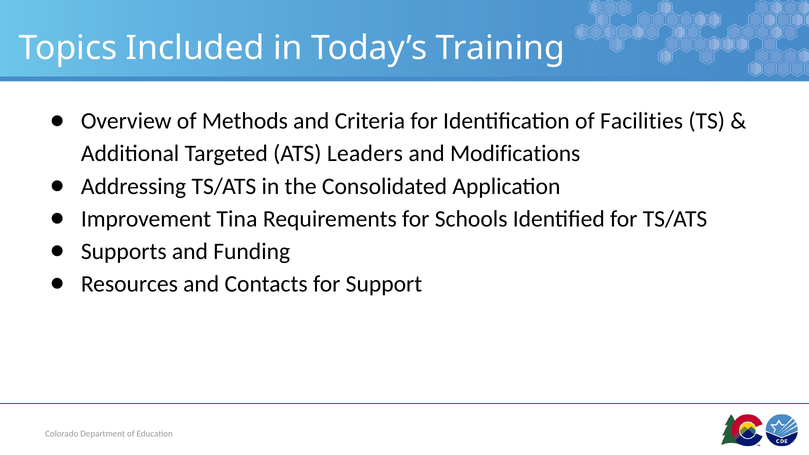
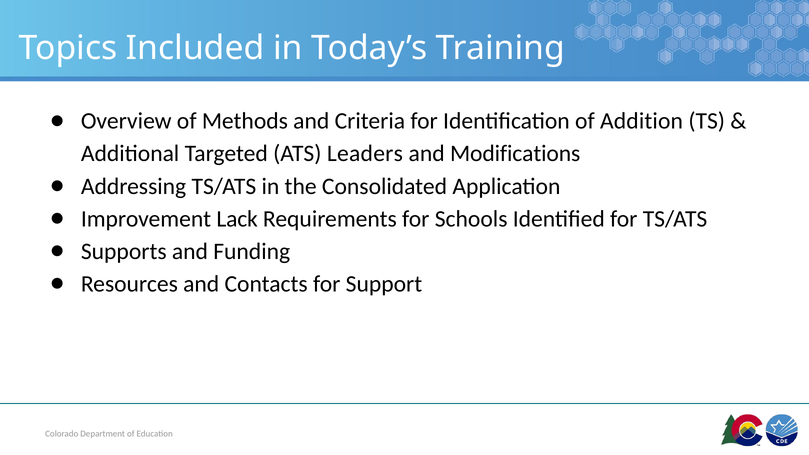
Facilities: Facilities -> Addition
Tina: Tina -> Lack
